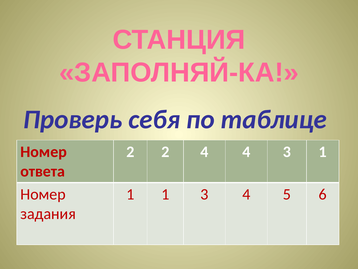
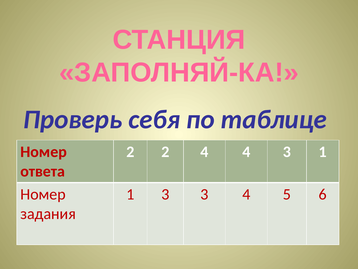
1 1: 1 -> 3
